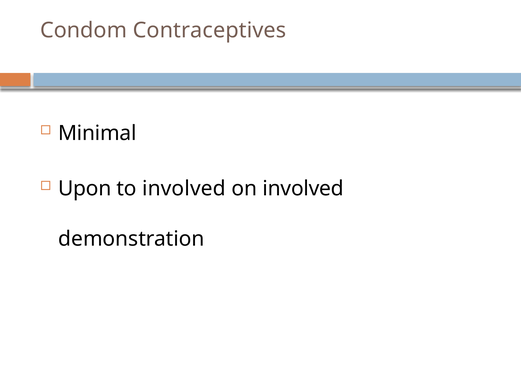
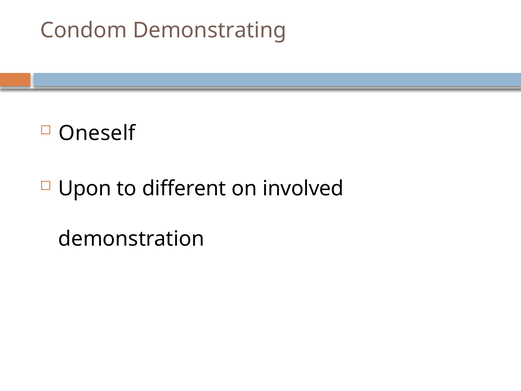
Contraceptives: Contraceptives -> Demonstrating
Minimal: Minimal -> Oneself
to involved: involved -> different
